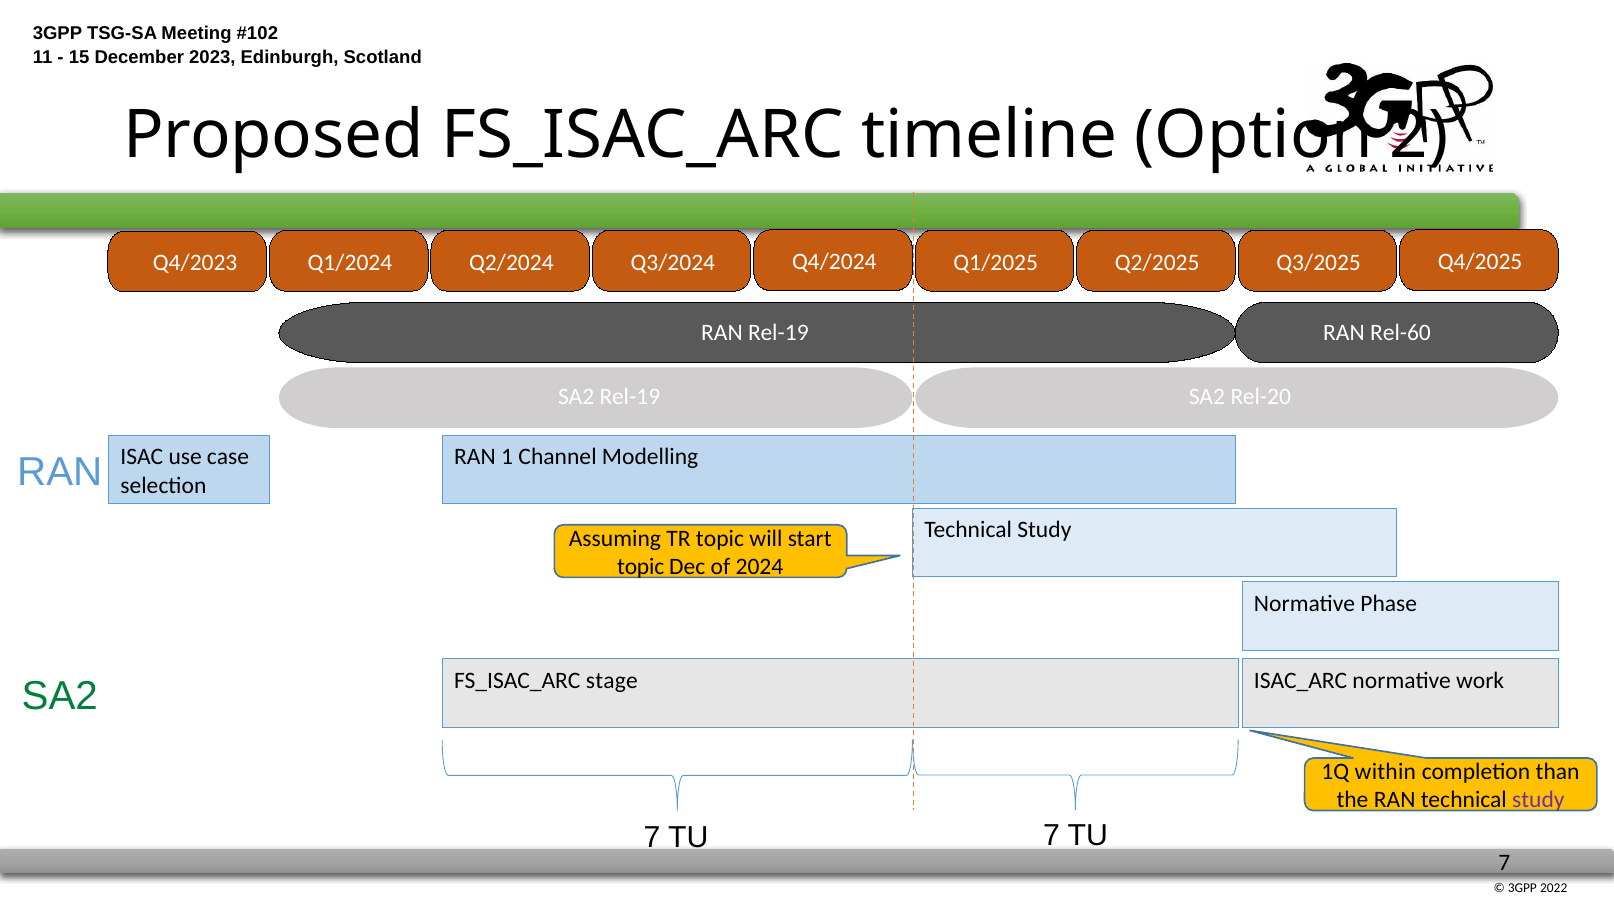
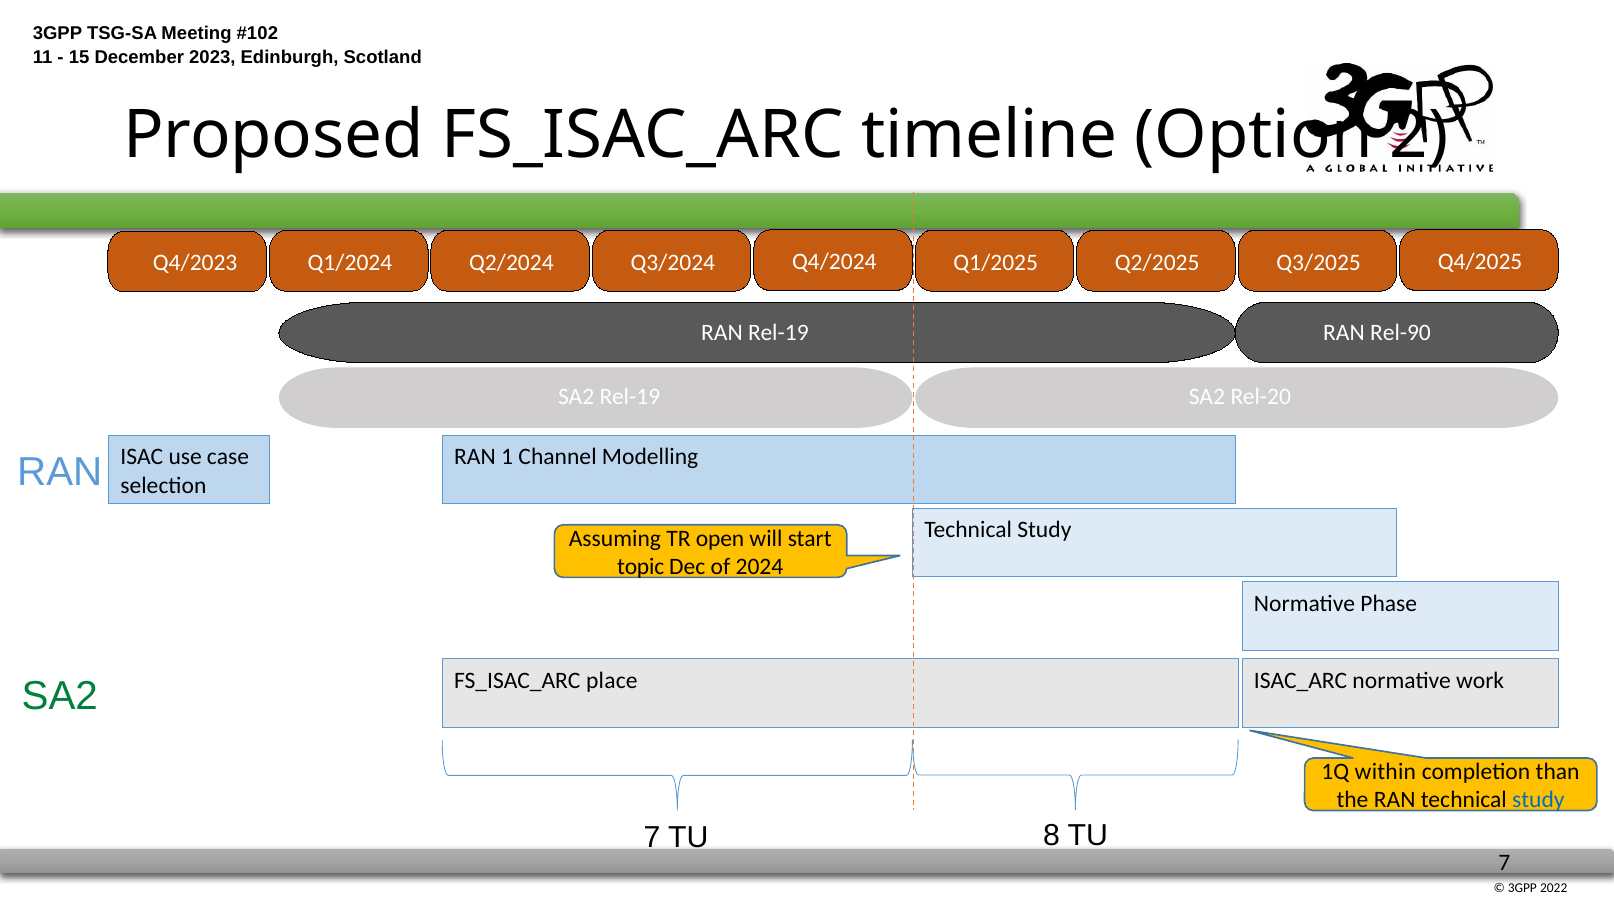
Rel-60: Rel-60 -> Rel-90
TR topic: topic -> open
stage: stage -> place
study at (1538, 800) colour: purple -> blue
TU 7: 7 -> 8
